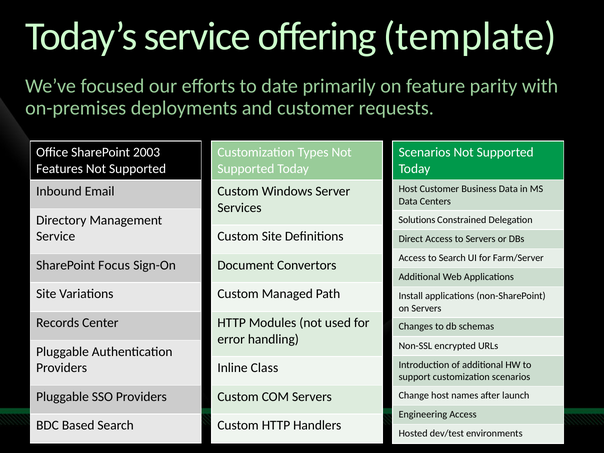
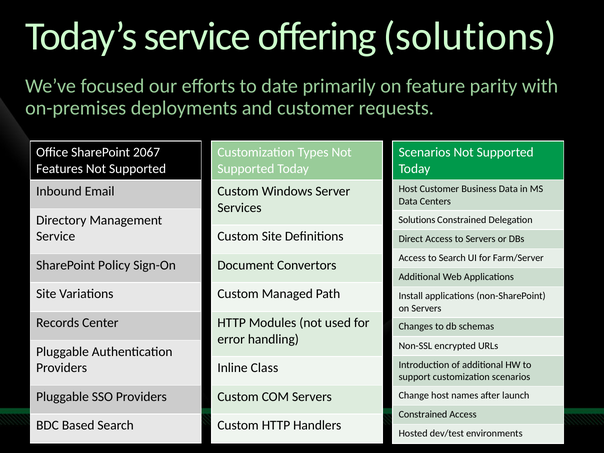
offering template: template -> solutions
2003: 2003 -> 2067
Focus: Focus -> Policy
Engineering at (423, 415): Engineering -> Constrained
